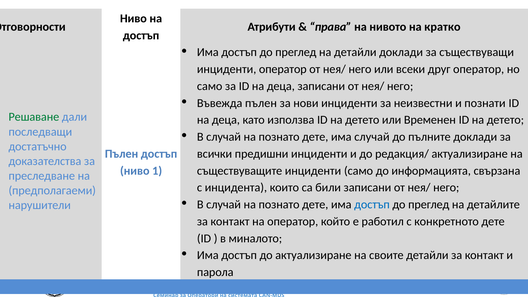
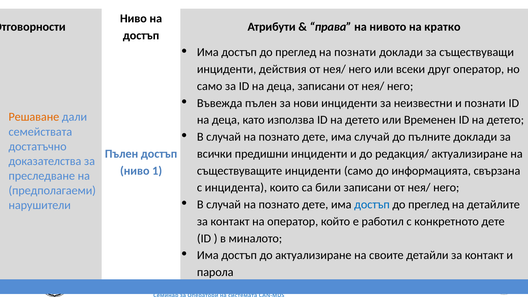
на детайли: детайли -> познати
инциденти оператор: оператор -> действия
Решаване colour: green -> orange
последващи: последващи -> семействата
